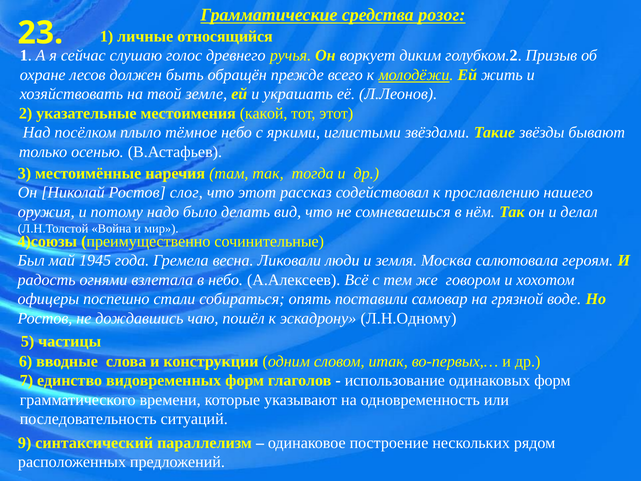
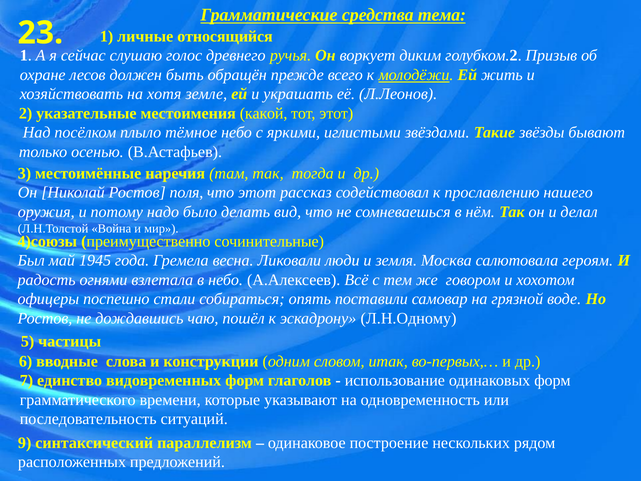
розог: розог -> тема
твой: твой -> хотя
слог: слог -> поля
